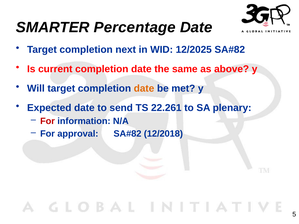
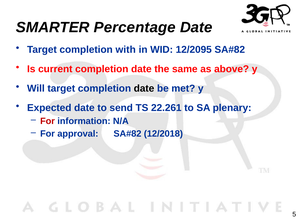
next: next -> with
12/2025: 12/2025 -> 12/2095
date at (144, 88) colour: orange -> black
